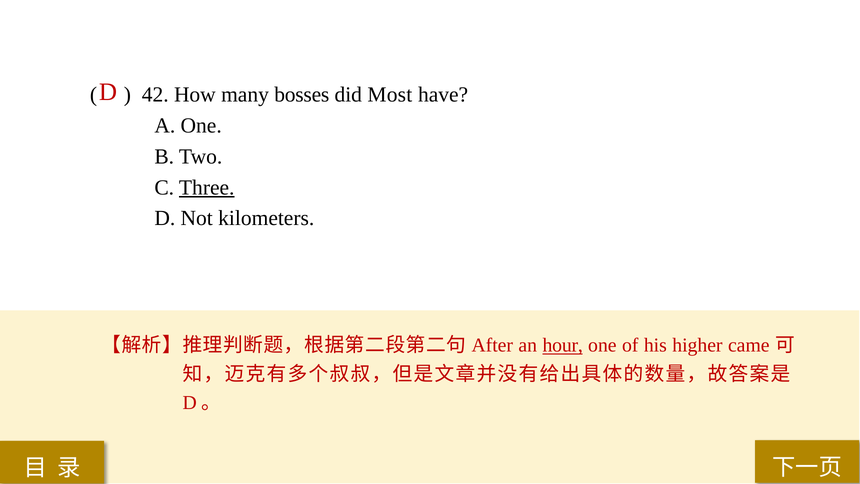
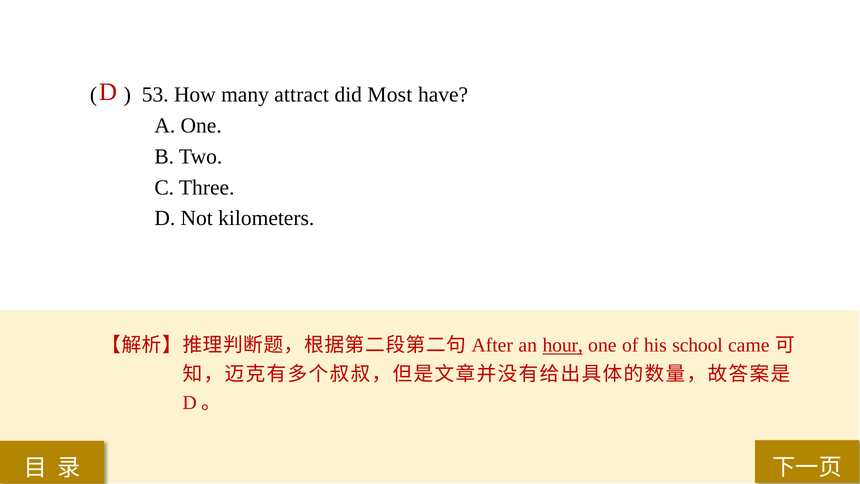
42: 42 -> 53
bosses: bosses -> attract
Three underline: present -> none
higher: higher -> school
